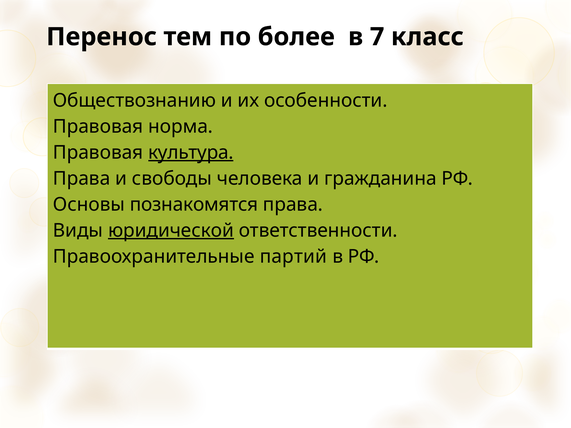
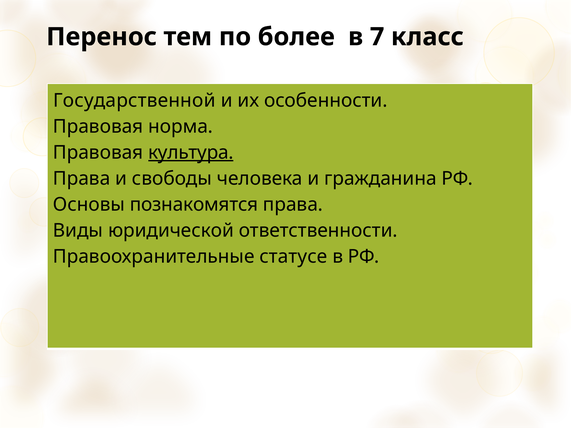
Обществознанию: Обществознанию -> Государственной
юридической underline: present -> none
партий: партий -> статусе
